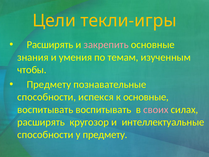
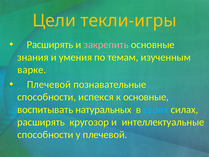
чтобы: чтобы -> варке
Предмету at (49, 84): Предмету -> Плечевой
воспитывать воспитывать: воспитывать -> натуральных
своих colour: pink -> light blue
у предмету: предмету -> плечевой
